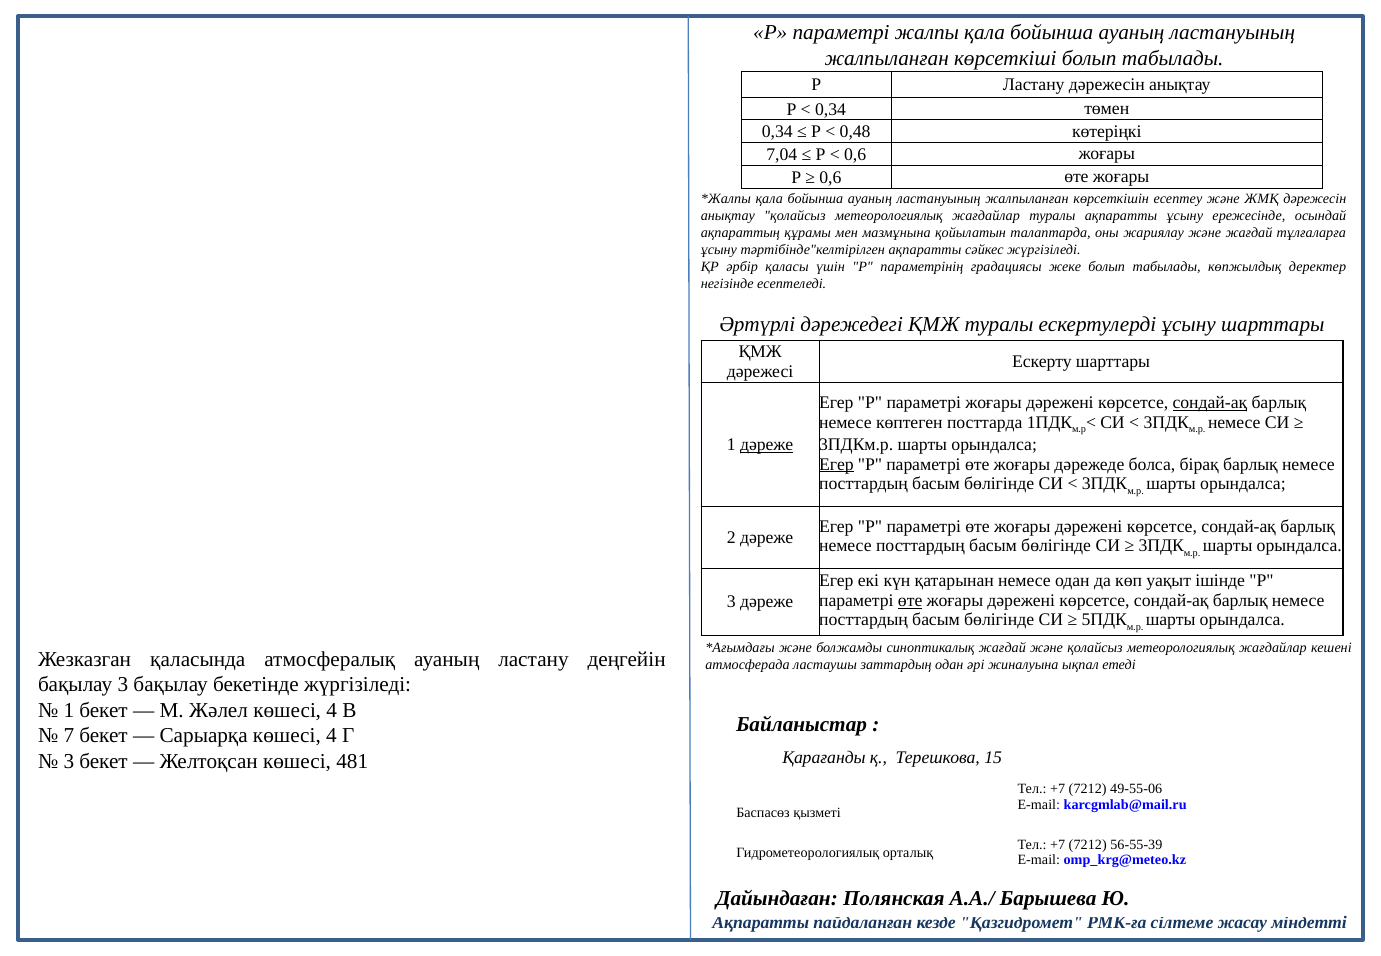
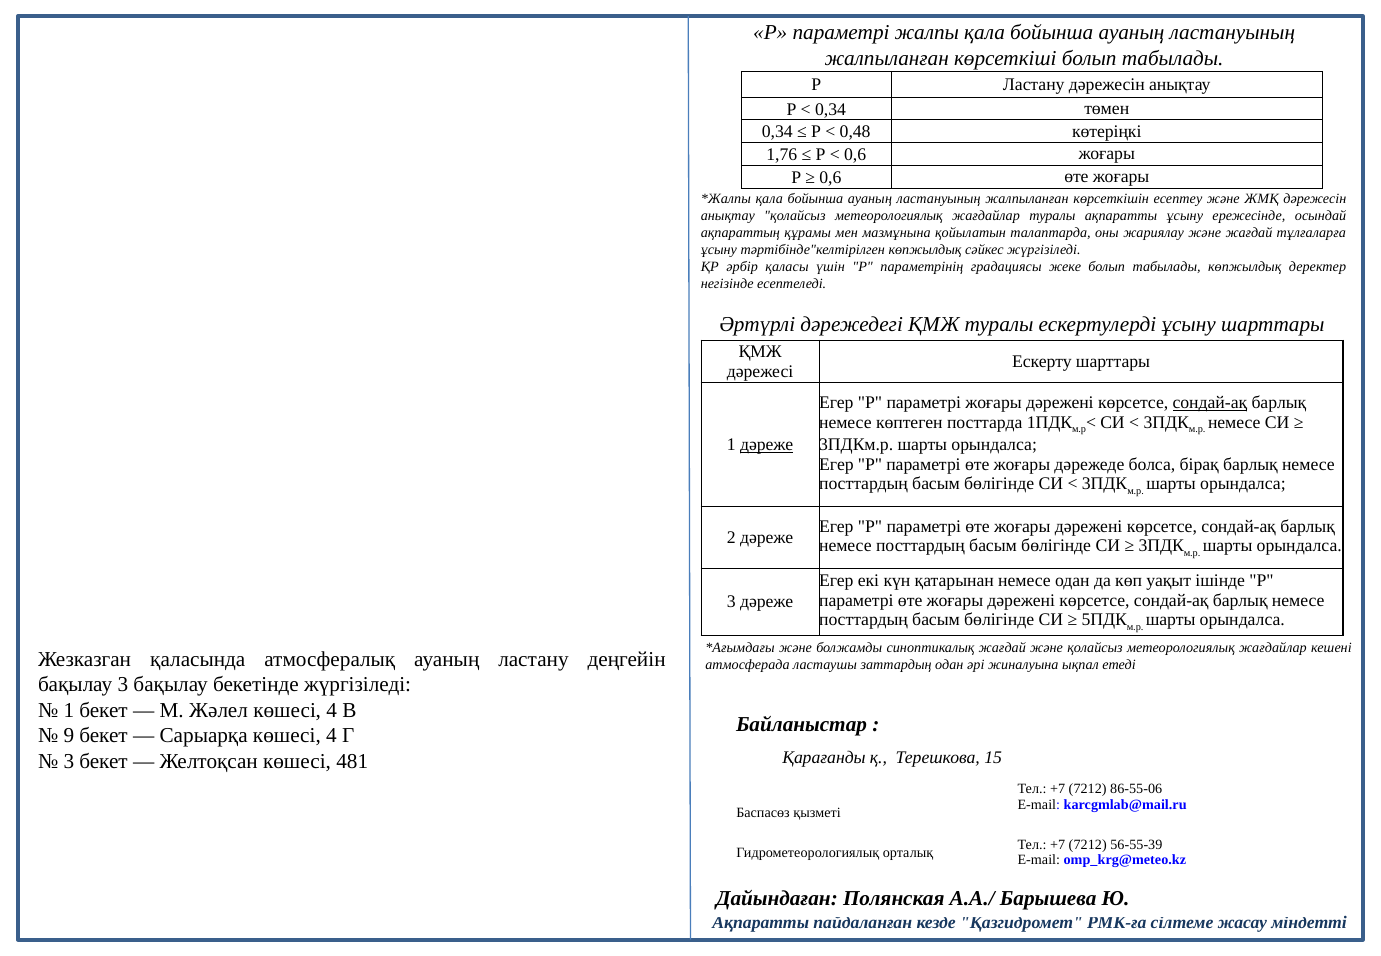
7,04: 7,04 -> 1,76
тәртібінде"келтірілген ақпаратты: ақпаратты -> көпжылдық
Егер at (836, 464) underline: present -> none
өте at (910, 601) underline: present -> none
7: 7 -> 9
49-55-06: 49-55-06 -> 86-55-06
